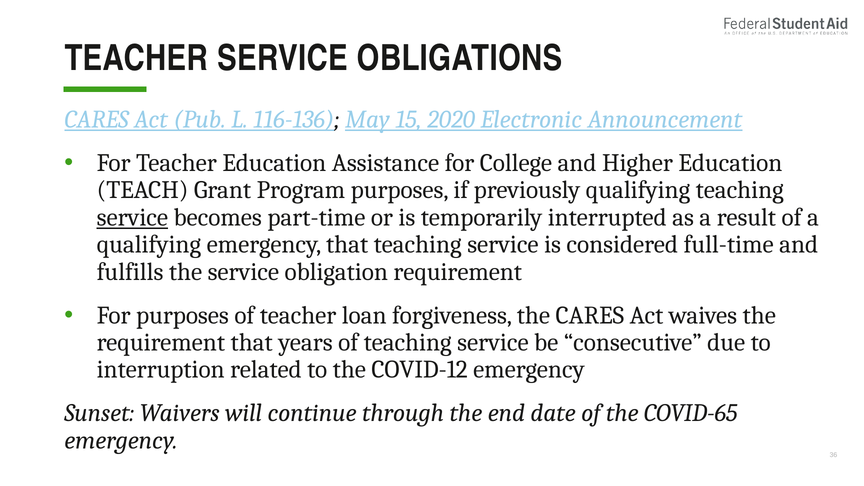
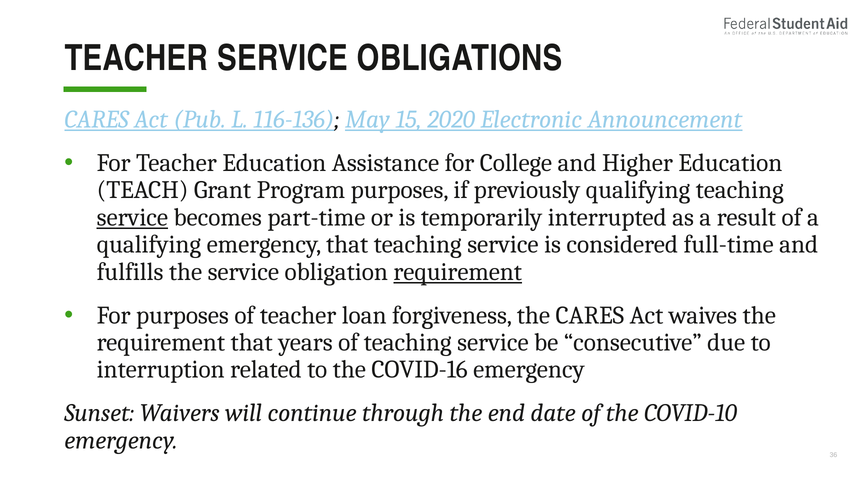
requirement at (458, 272) underline: none -> present
COVID-12: COVID-12 -> COVID-16
COVID-65: COVID-65 -> COVID-10
